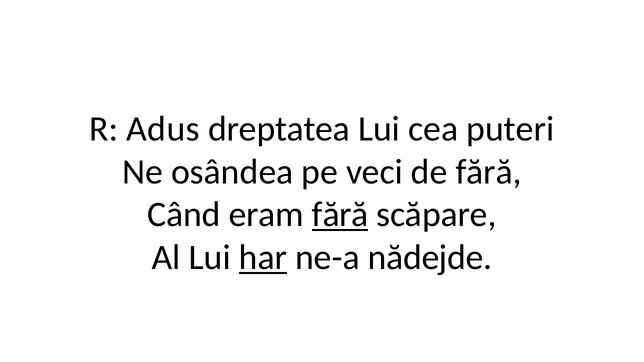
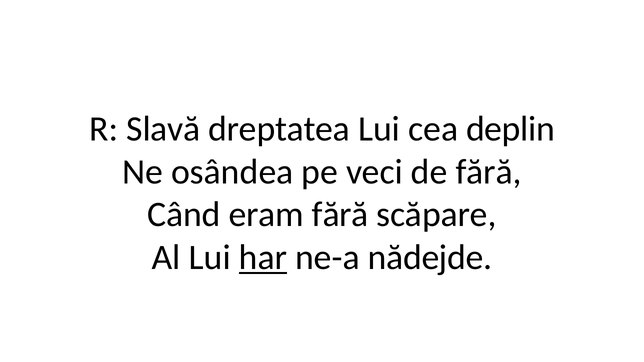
Adus: Adus -> Slavă
puteri: puteri -> deplin
fără at (340, 215) underline: present -> none
